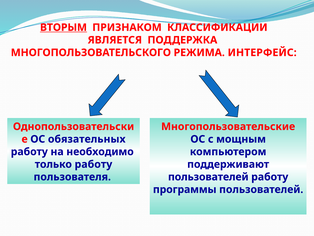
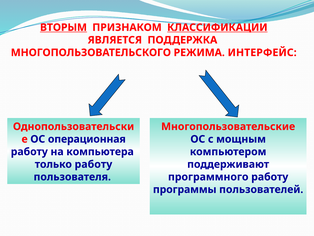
КЛАССИФИКАЦИИ underline: none -> present
обязательных: обязательных -> операционная
необходимо: необходимо -> компьютера
пользователей at (208, 177): пользователей -> программного
